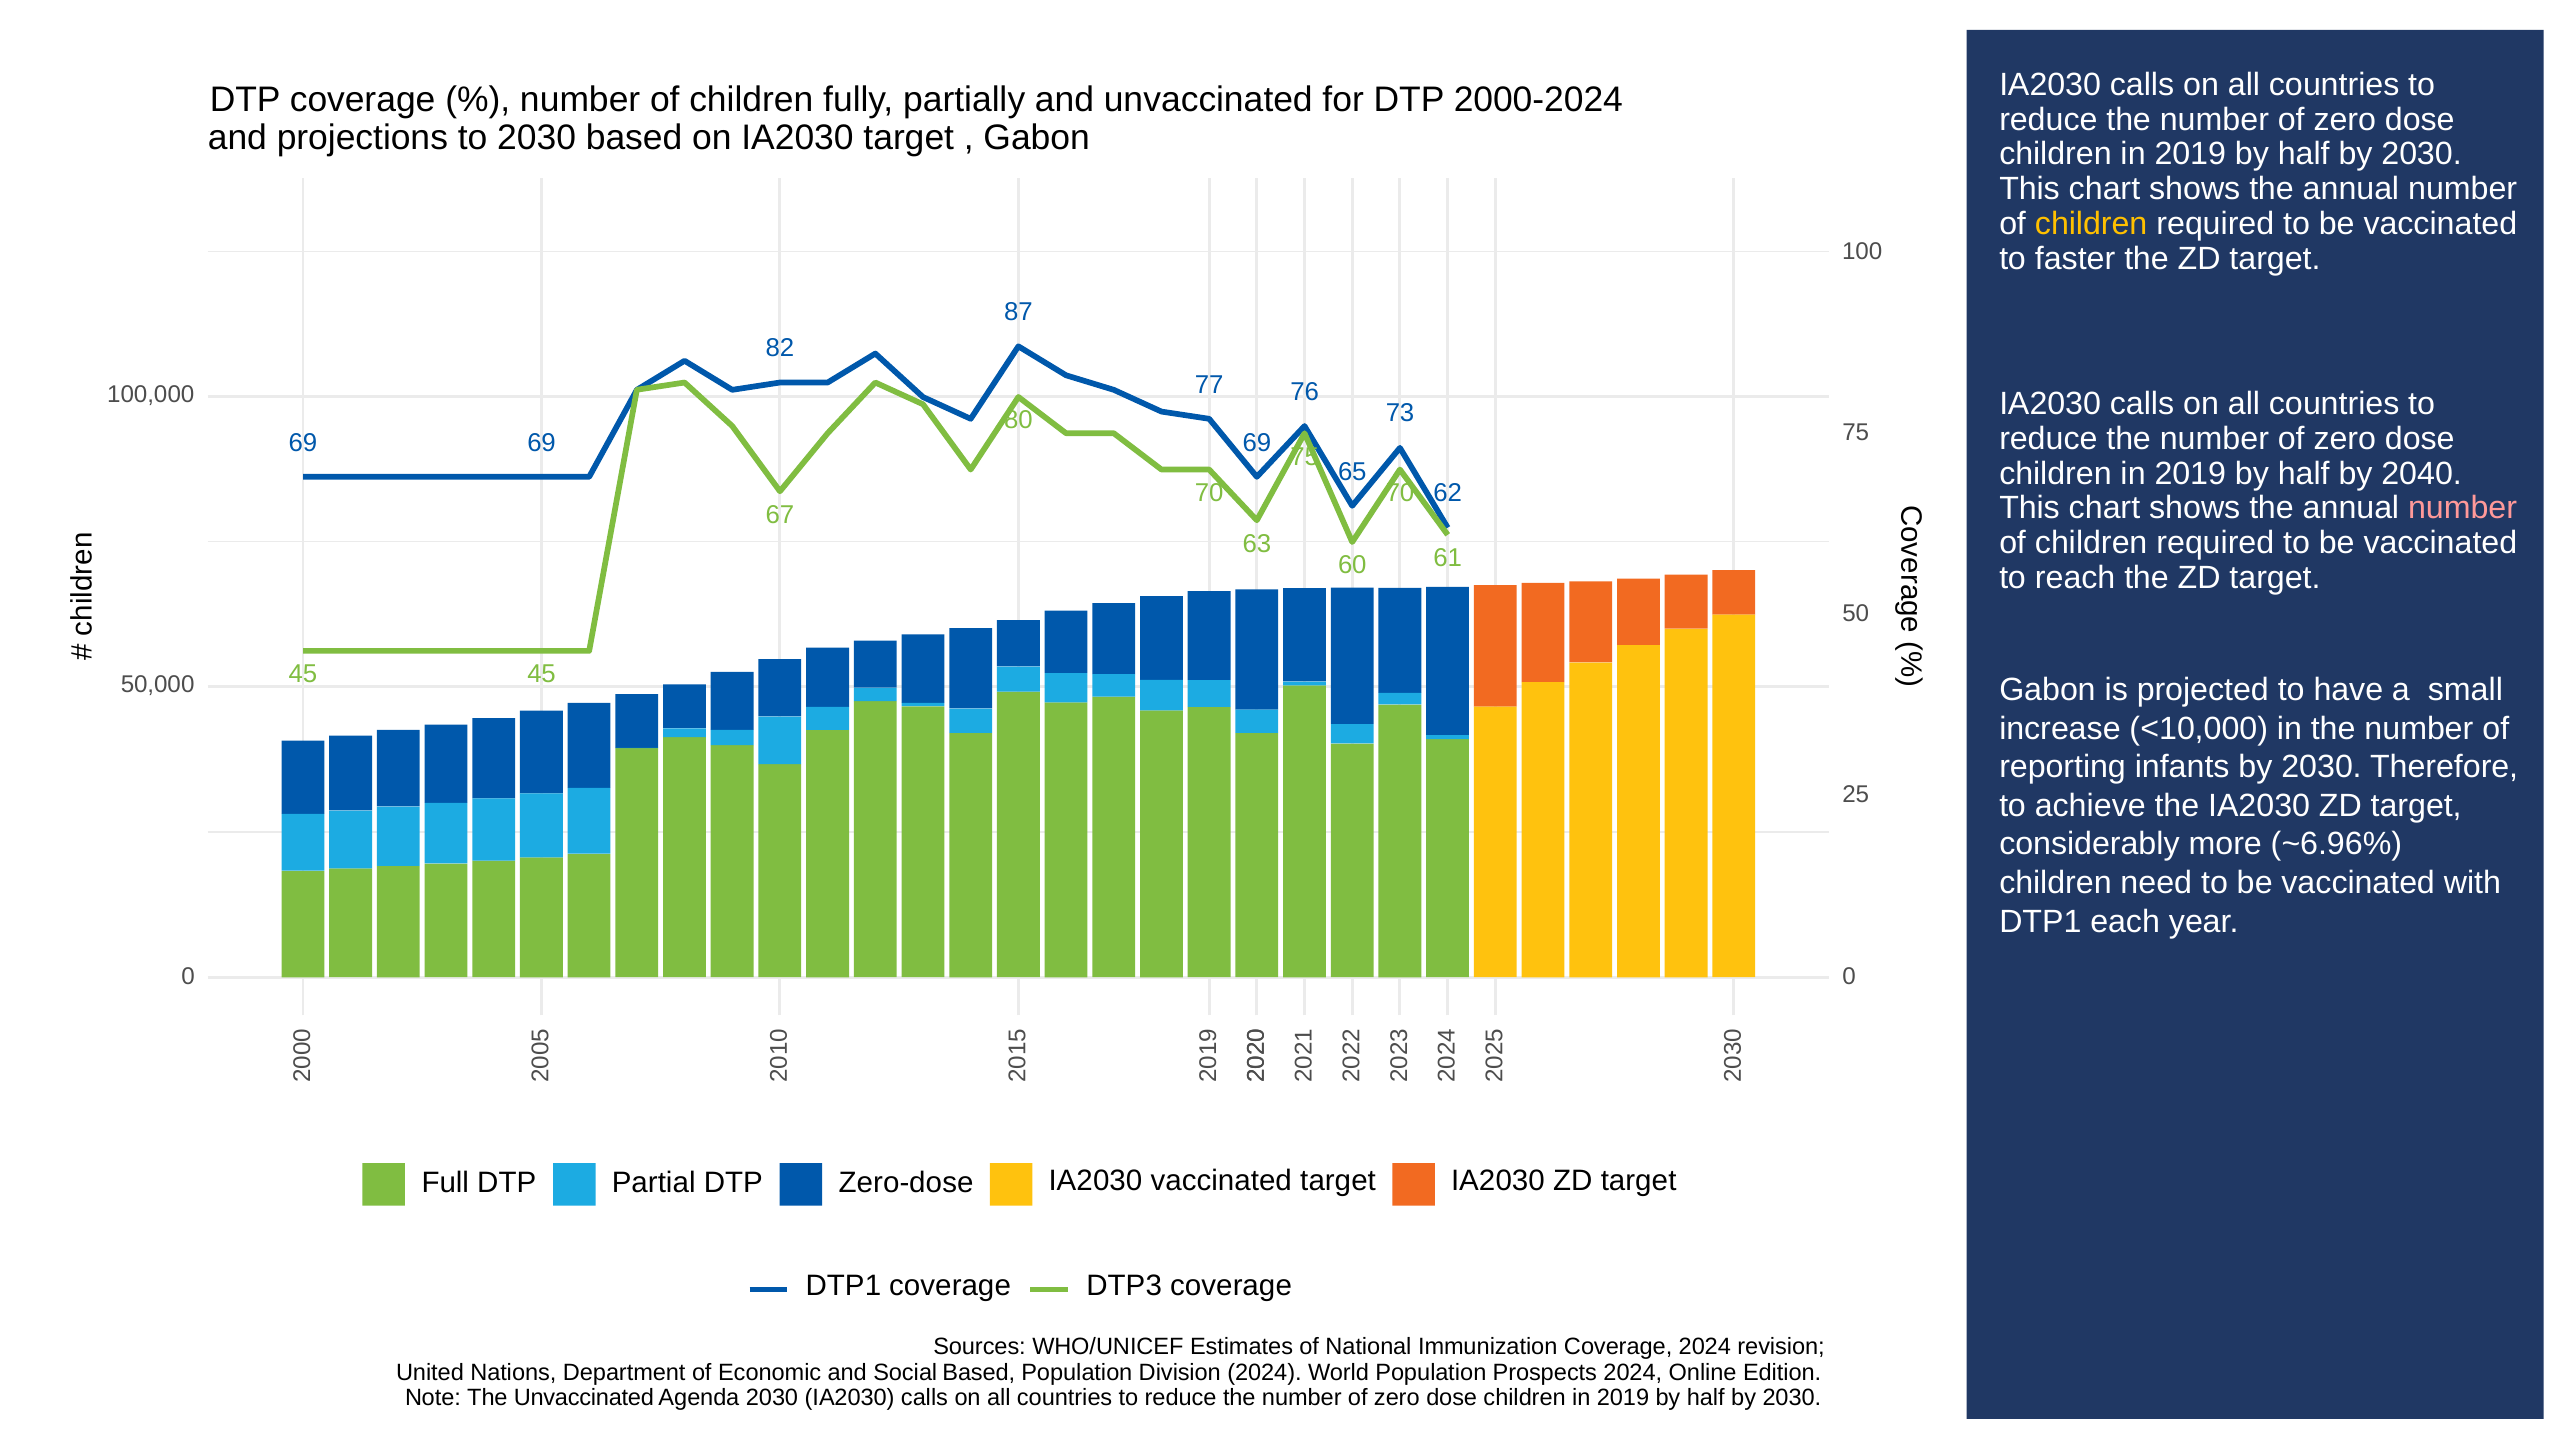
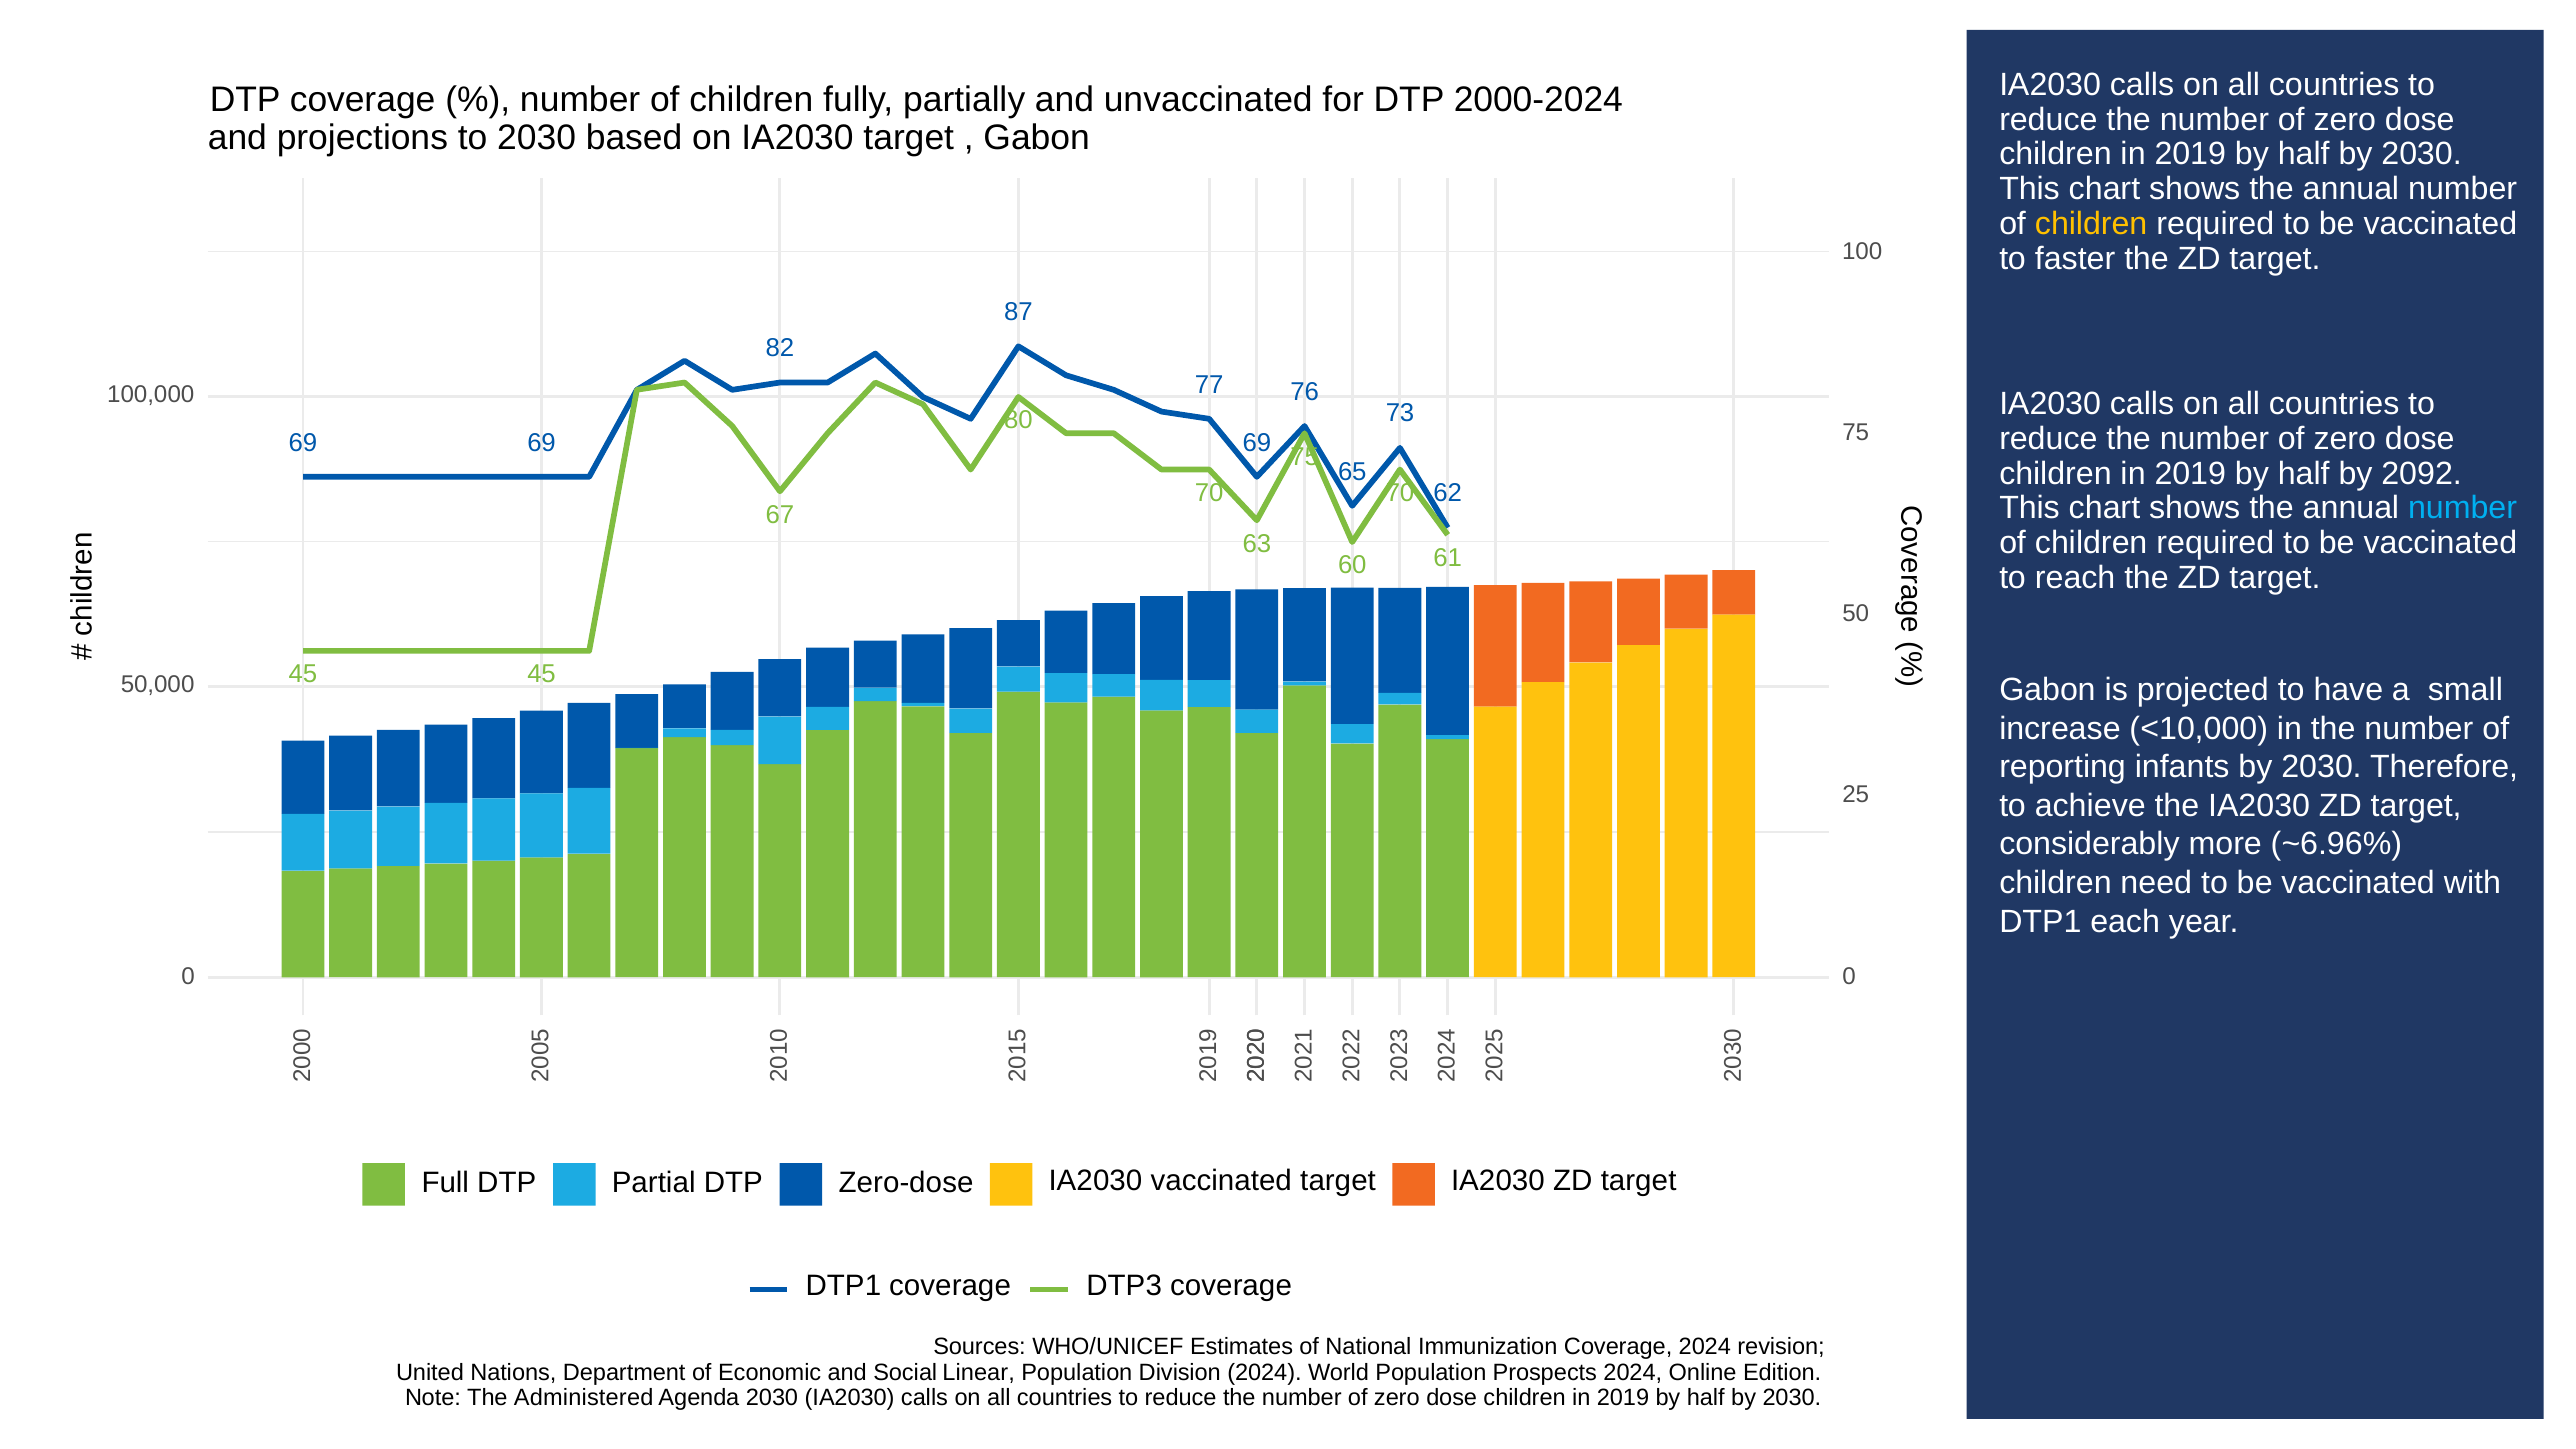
2040: 2040 -> 2092
number at (2463, 508) colour: pink -> light blue
Social Based: Based -> Linear
The Unvaccinated: Unvaccinated -> Administered
